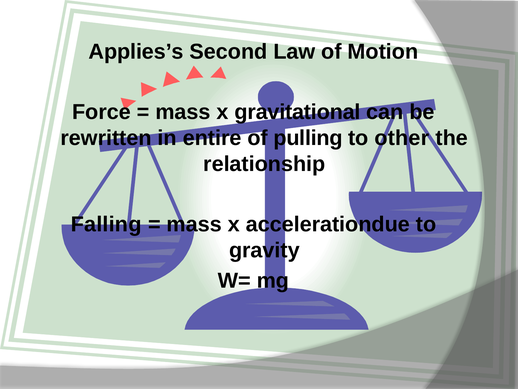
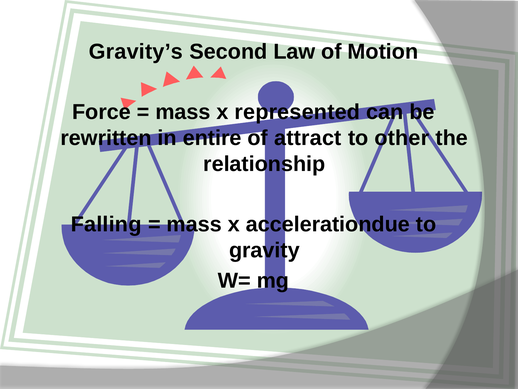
Applies’s: Applies’s -> Gravity’s
gravitational: gravitational -> represented
pulling: pulling -> attract
